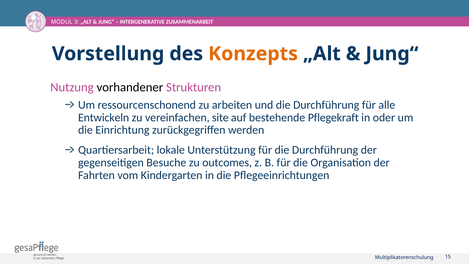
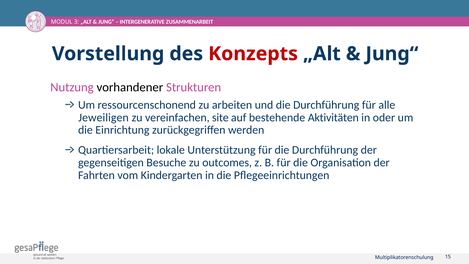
Konzepts colour: orange -> red
Entwickeln: Entwickeln -> Jeweiligen
Pflegekraft: Pflegekraft -> Aktivitäten
